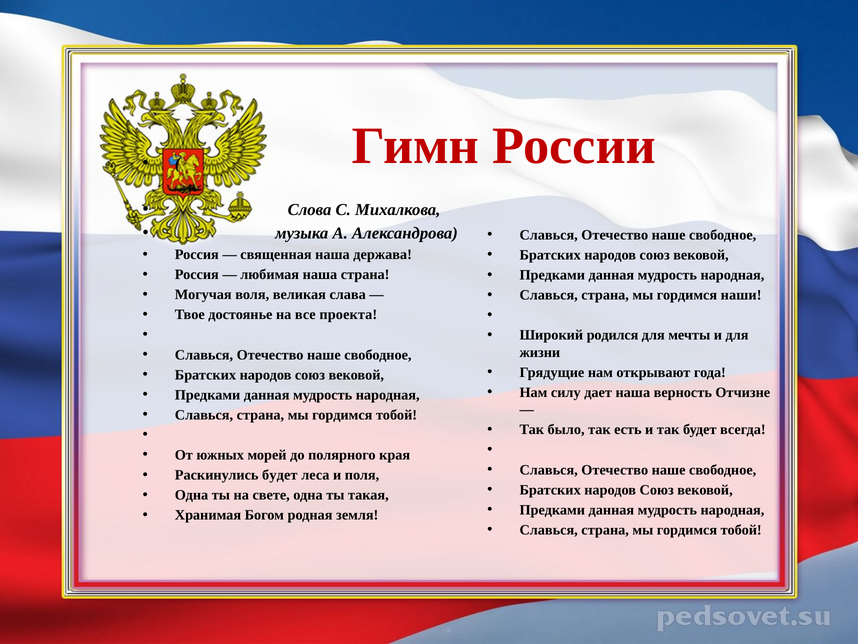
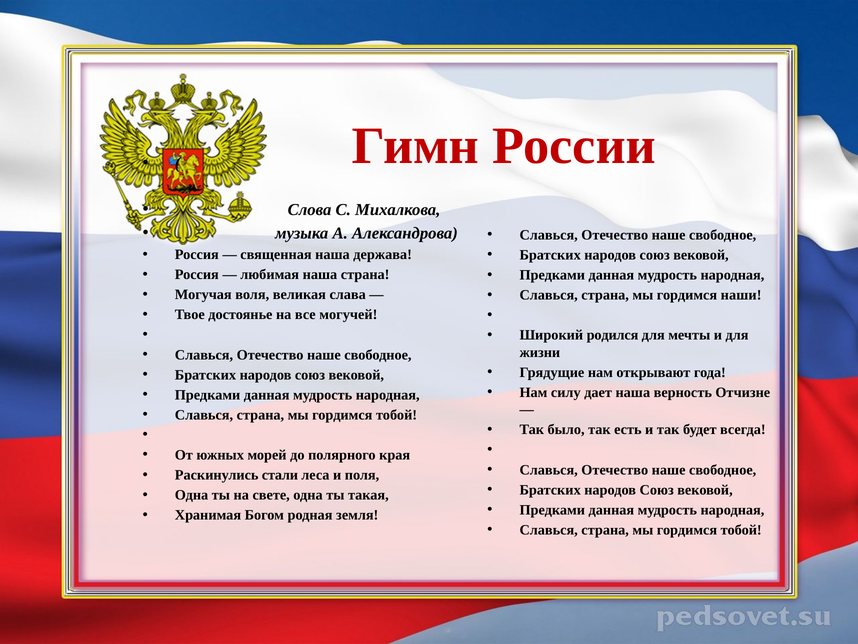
проекта: проекта -> могучей
Раскинулись будет: будет -> стали
